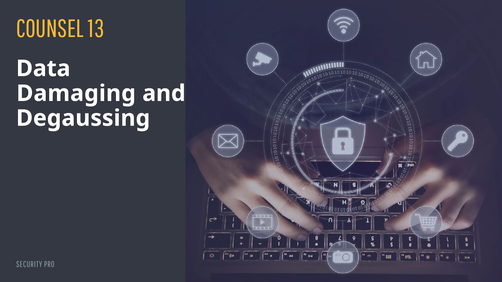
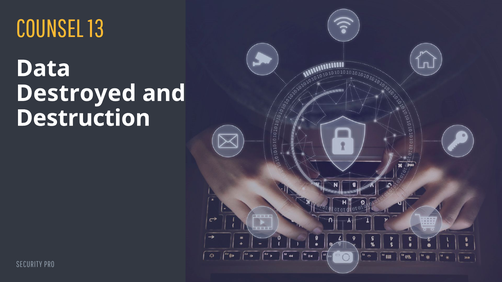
Damaging: Damaging -> Destroyed
Degaussing: Degaussing -> Destruction
